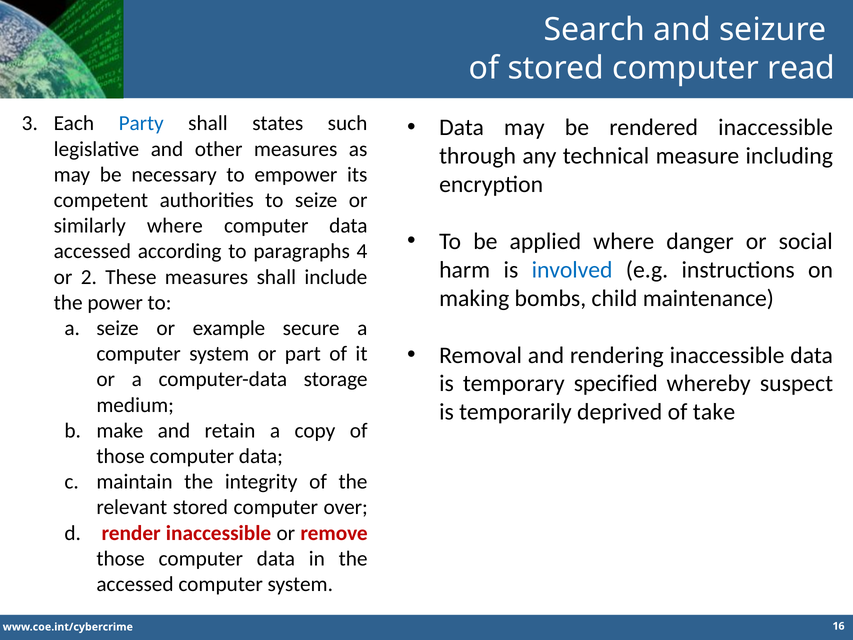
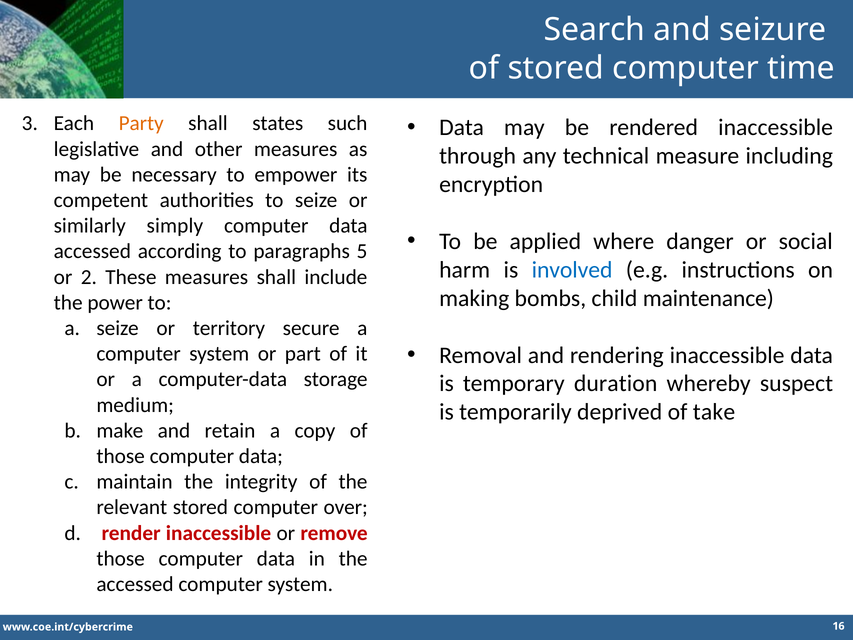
read: read -> time
Party colour: blue -> orange
similarly where: where -> simply
4: 4 -> 5
example: example -> territory
specified: specified -> duration
